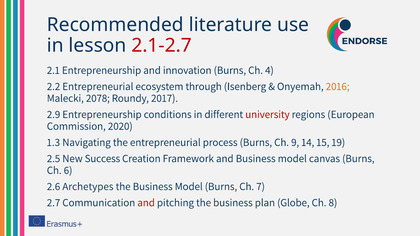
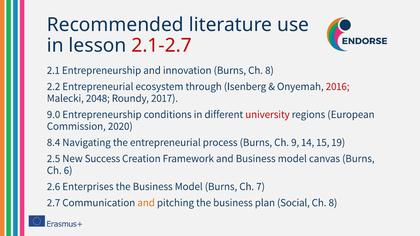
Burns Ch 4: 4 -> 8
2016 colour: orange -> red
2078: 2078 -> 2048
2.9: 2.9 -> 9.0
1.3: 1.3 -> 8.4
Archetypes: Archetypes -> Enterprises
and at (146, 203) colour: red -> orange
Globe: Globe -> Social
